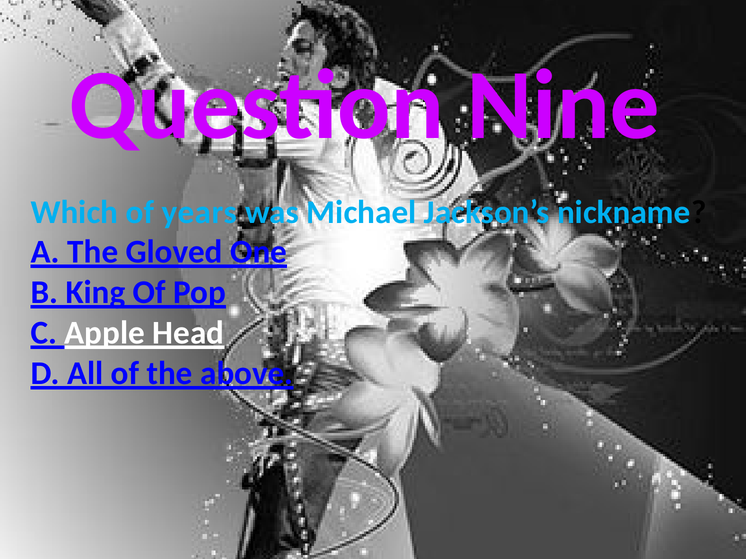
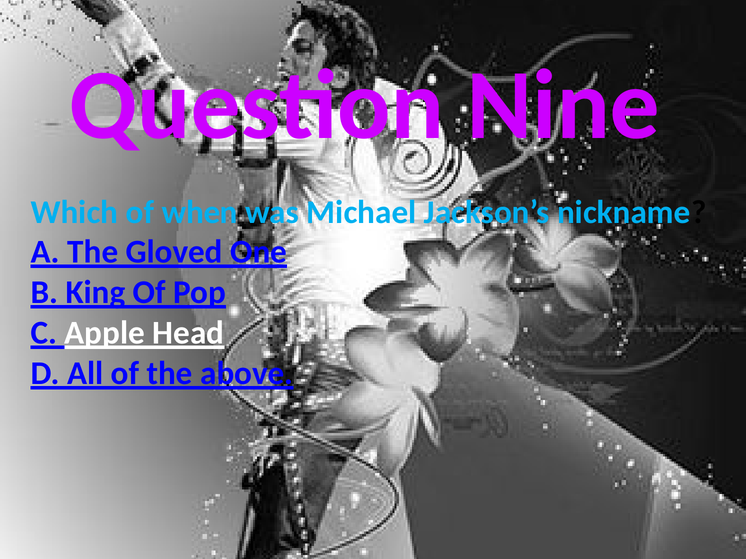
years: years -> when
